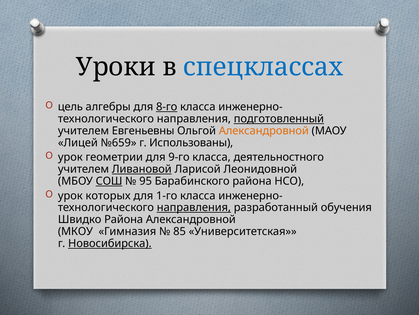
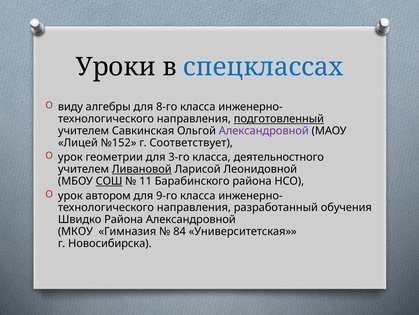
цель: цель -> виду
8-го underline: present -> none
Евгеньевны: Евгеньевны -> Савкинская
Александровной at (264, 130) colour: orange -> purple
№659: №659 -> №152
Использованы: Использованы -> Соответствует
9-го: 9-го -> 3-го
95: 95 -> 11
которых: которых -> автором
1-го: 1-го -> 9-го
направления at (194, 207) underline: present -> none
85: 85 -> 84
Новосибирска underline: present -> none
